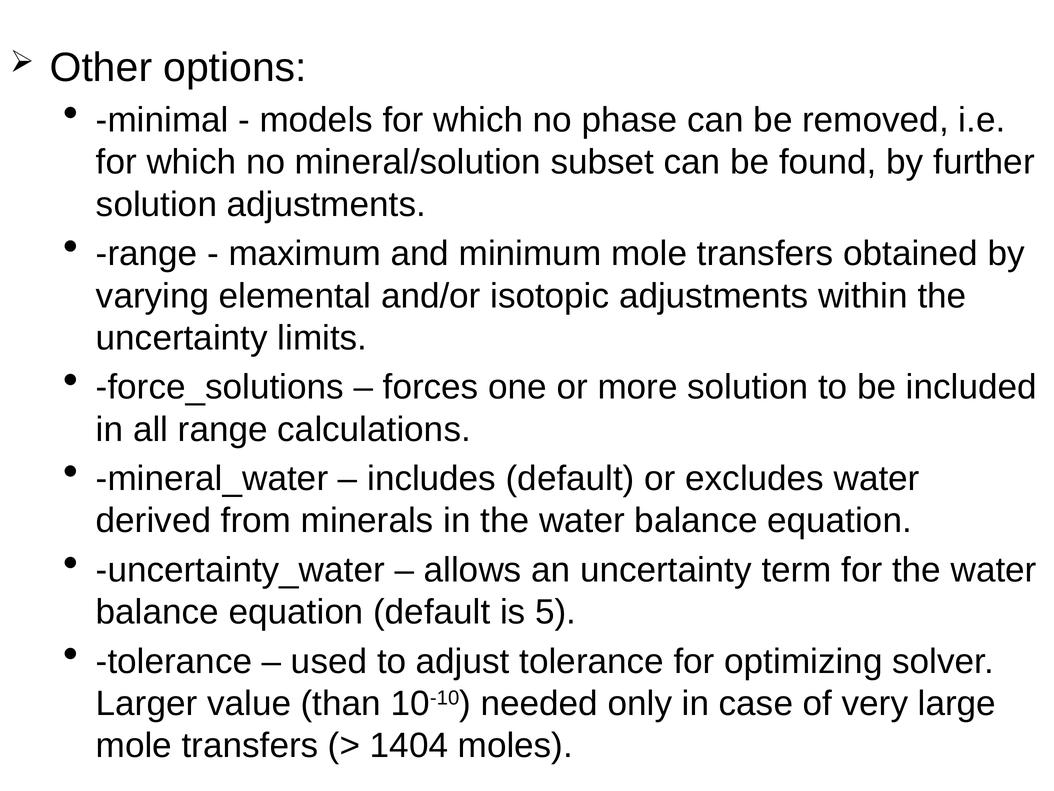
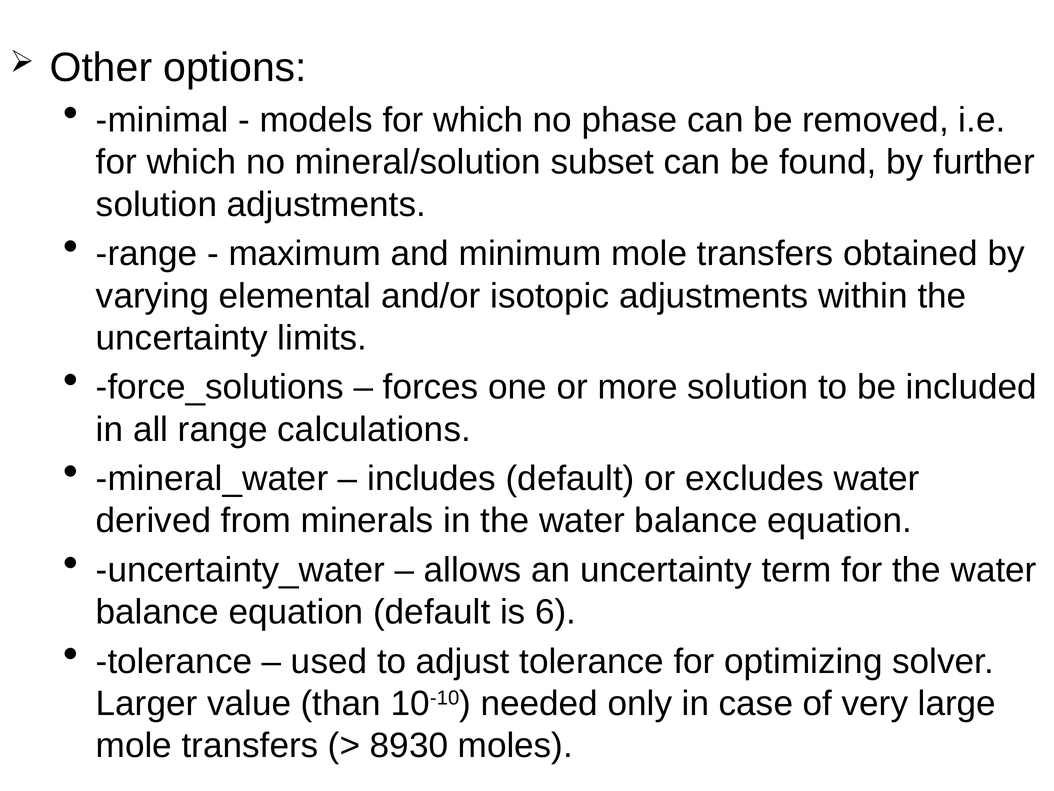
5: 5 -> 6
1404: 1404 -> 8930
